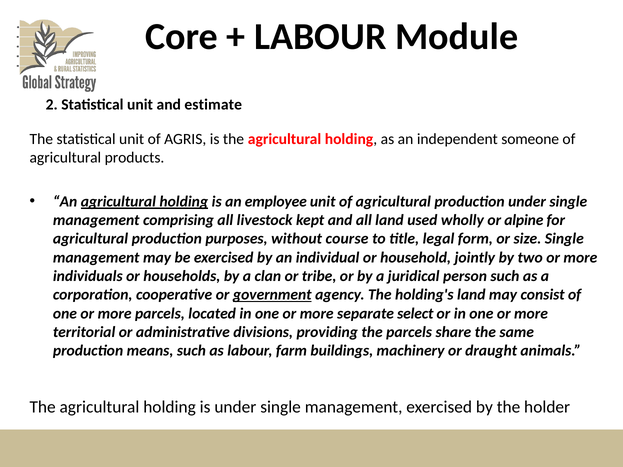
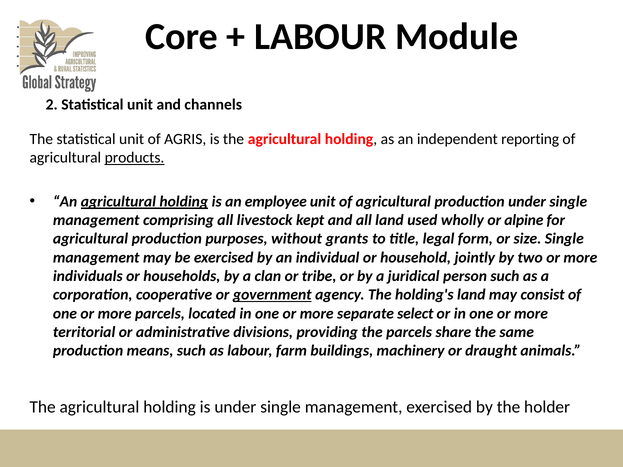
estimate: estimate -> channels
someone: someone -> reporting
products underline: none -> present
course: course -> grants
